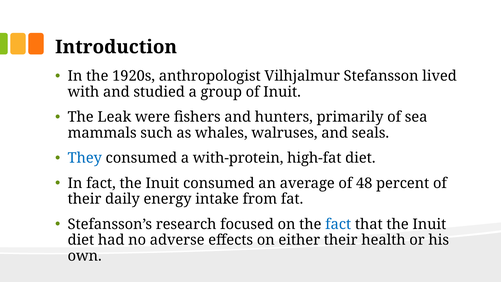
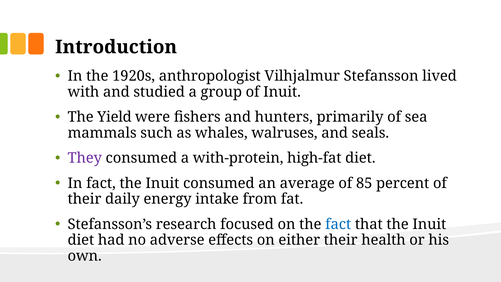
Leak: Leak -> Yield
They colour: blue -> purple
48: 48 -> 85
